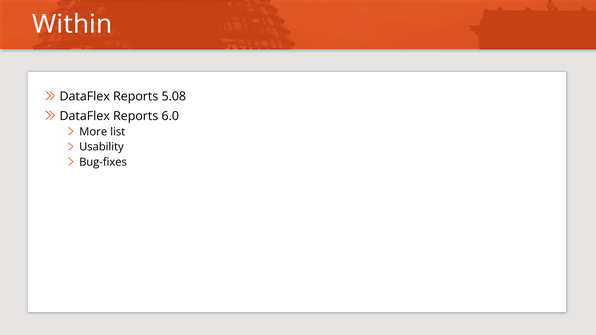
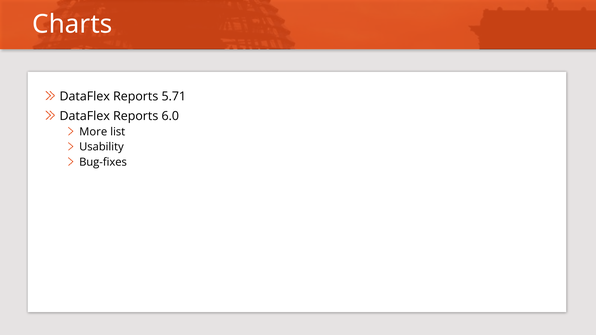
Within: Within -> Charts
5.08: 5.08 -> 5.71
